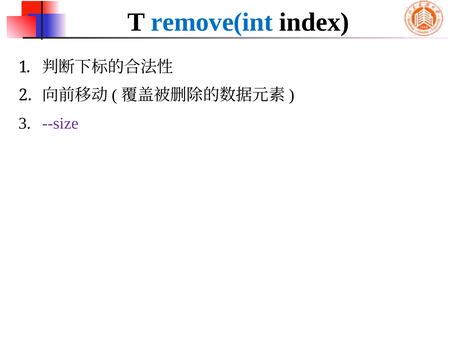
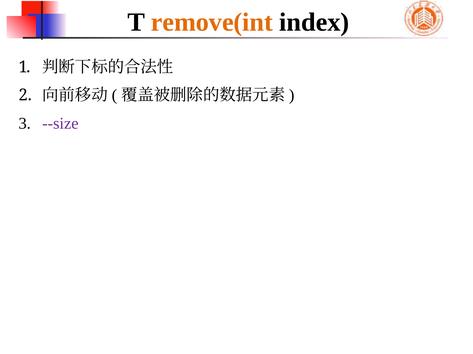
remove(int colour: blue -> orange
